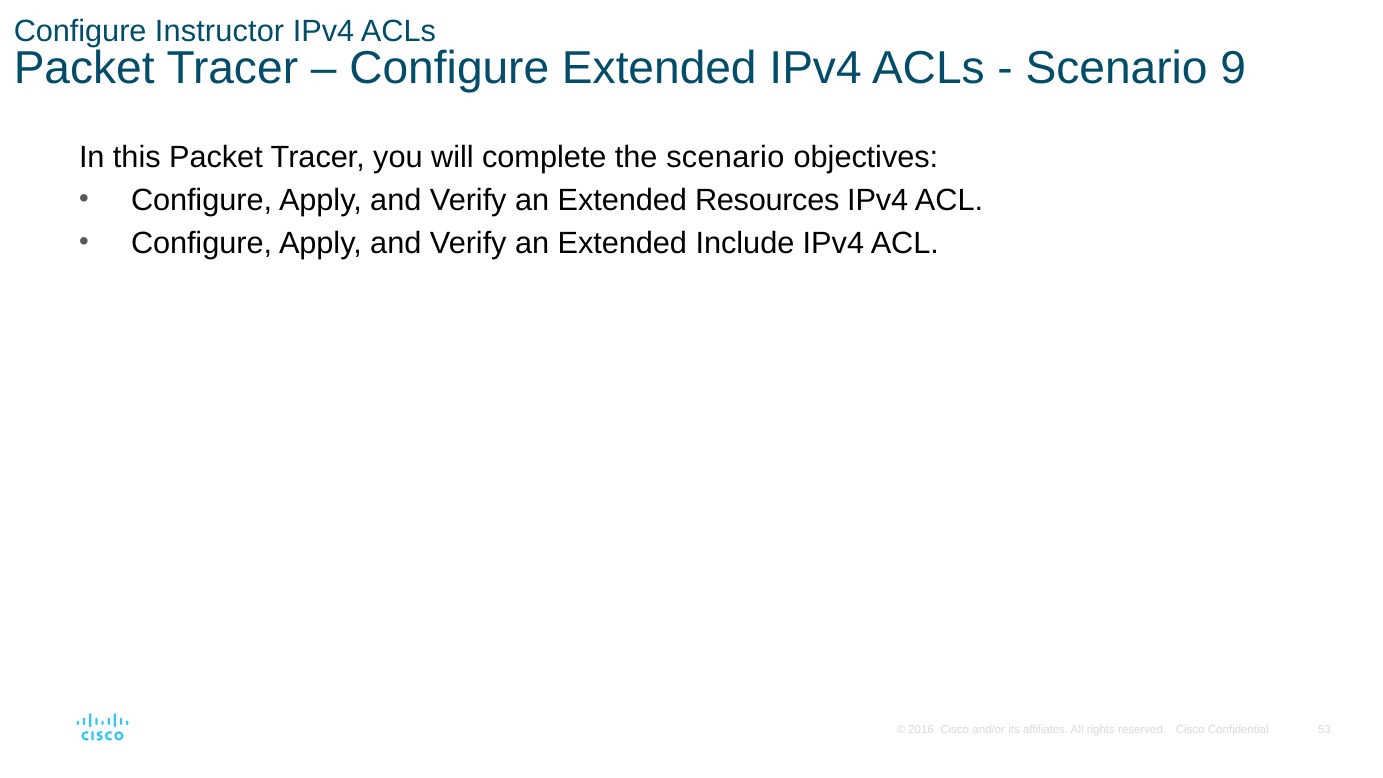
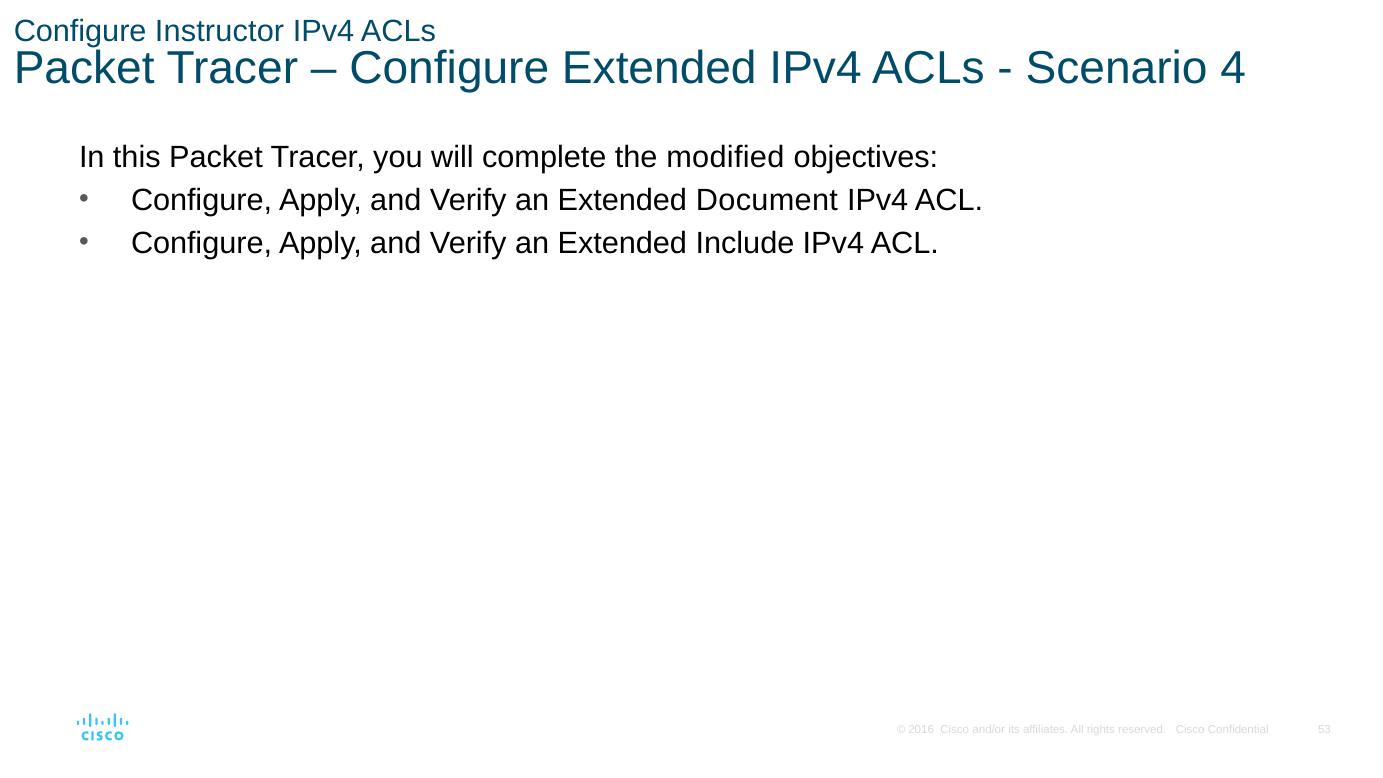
9: 9 -> 4
the scenario: scenario -> modified
Resources: Resources -> Document
